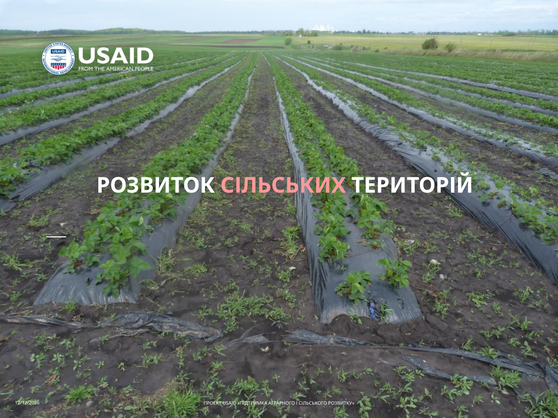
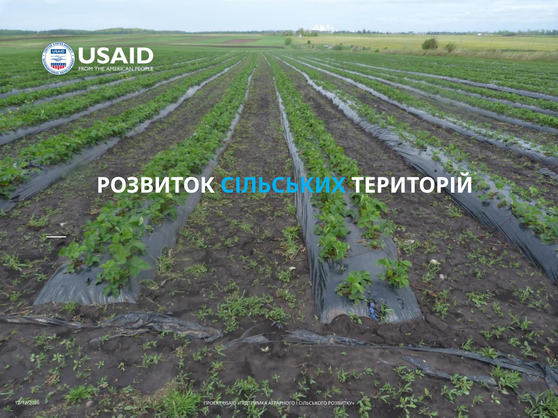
СІЛЬСЬКИХ colour: pink -> light blue
